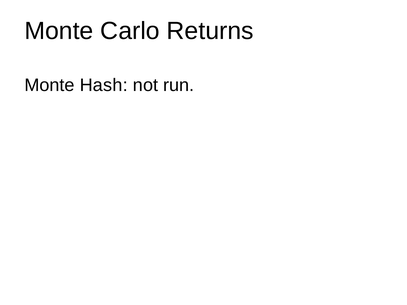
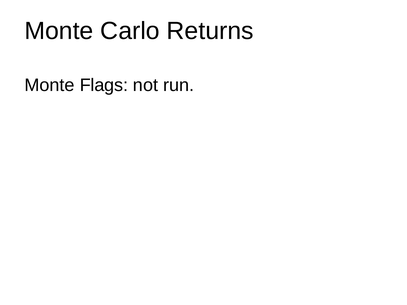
Hash: Hash -> Flags
